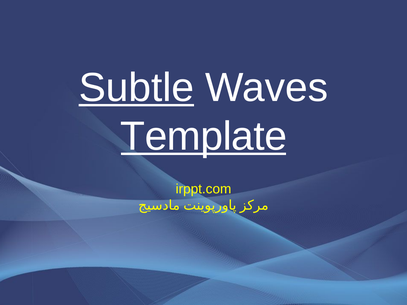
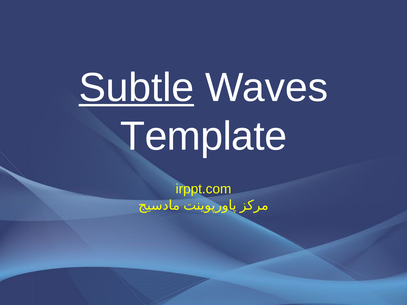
Template underline: present -> none
